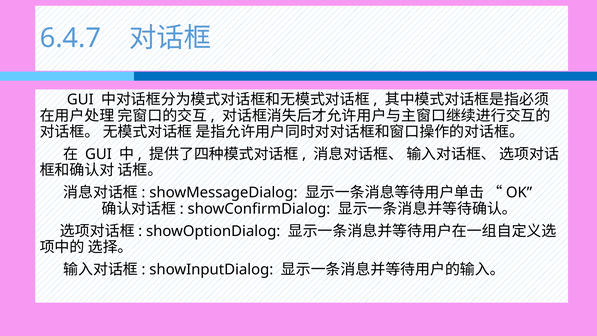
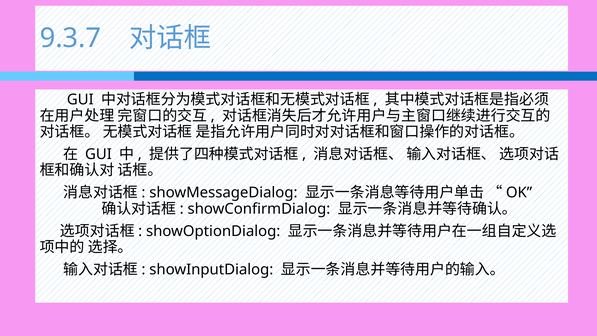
6.4.7: 6.4.7 -> 9.3.7
